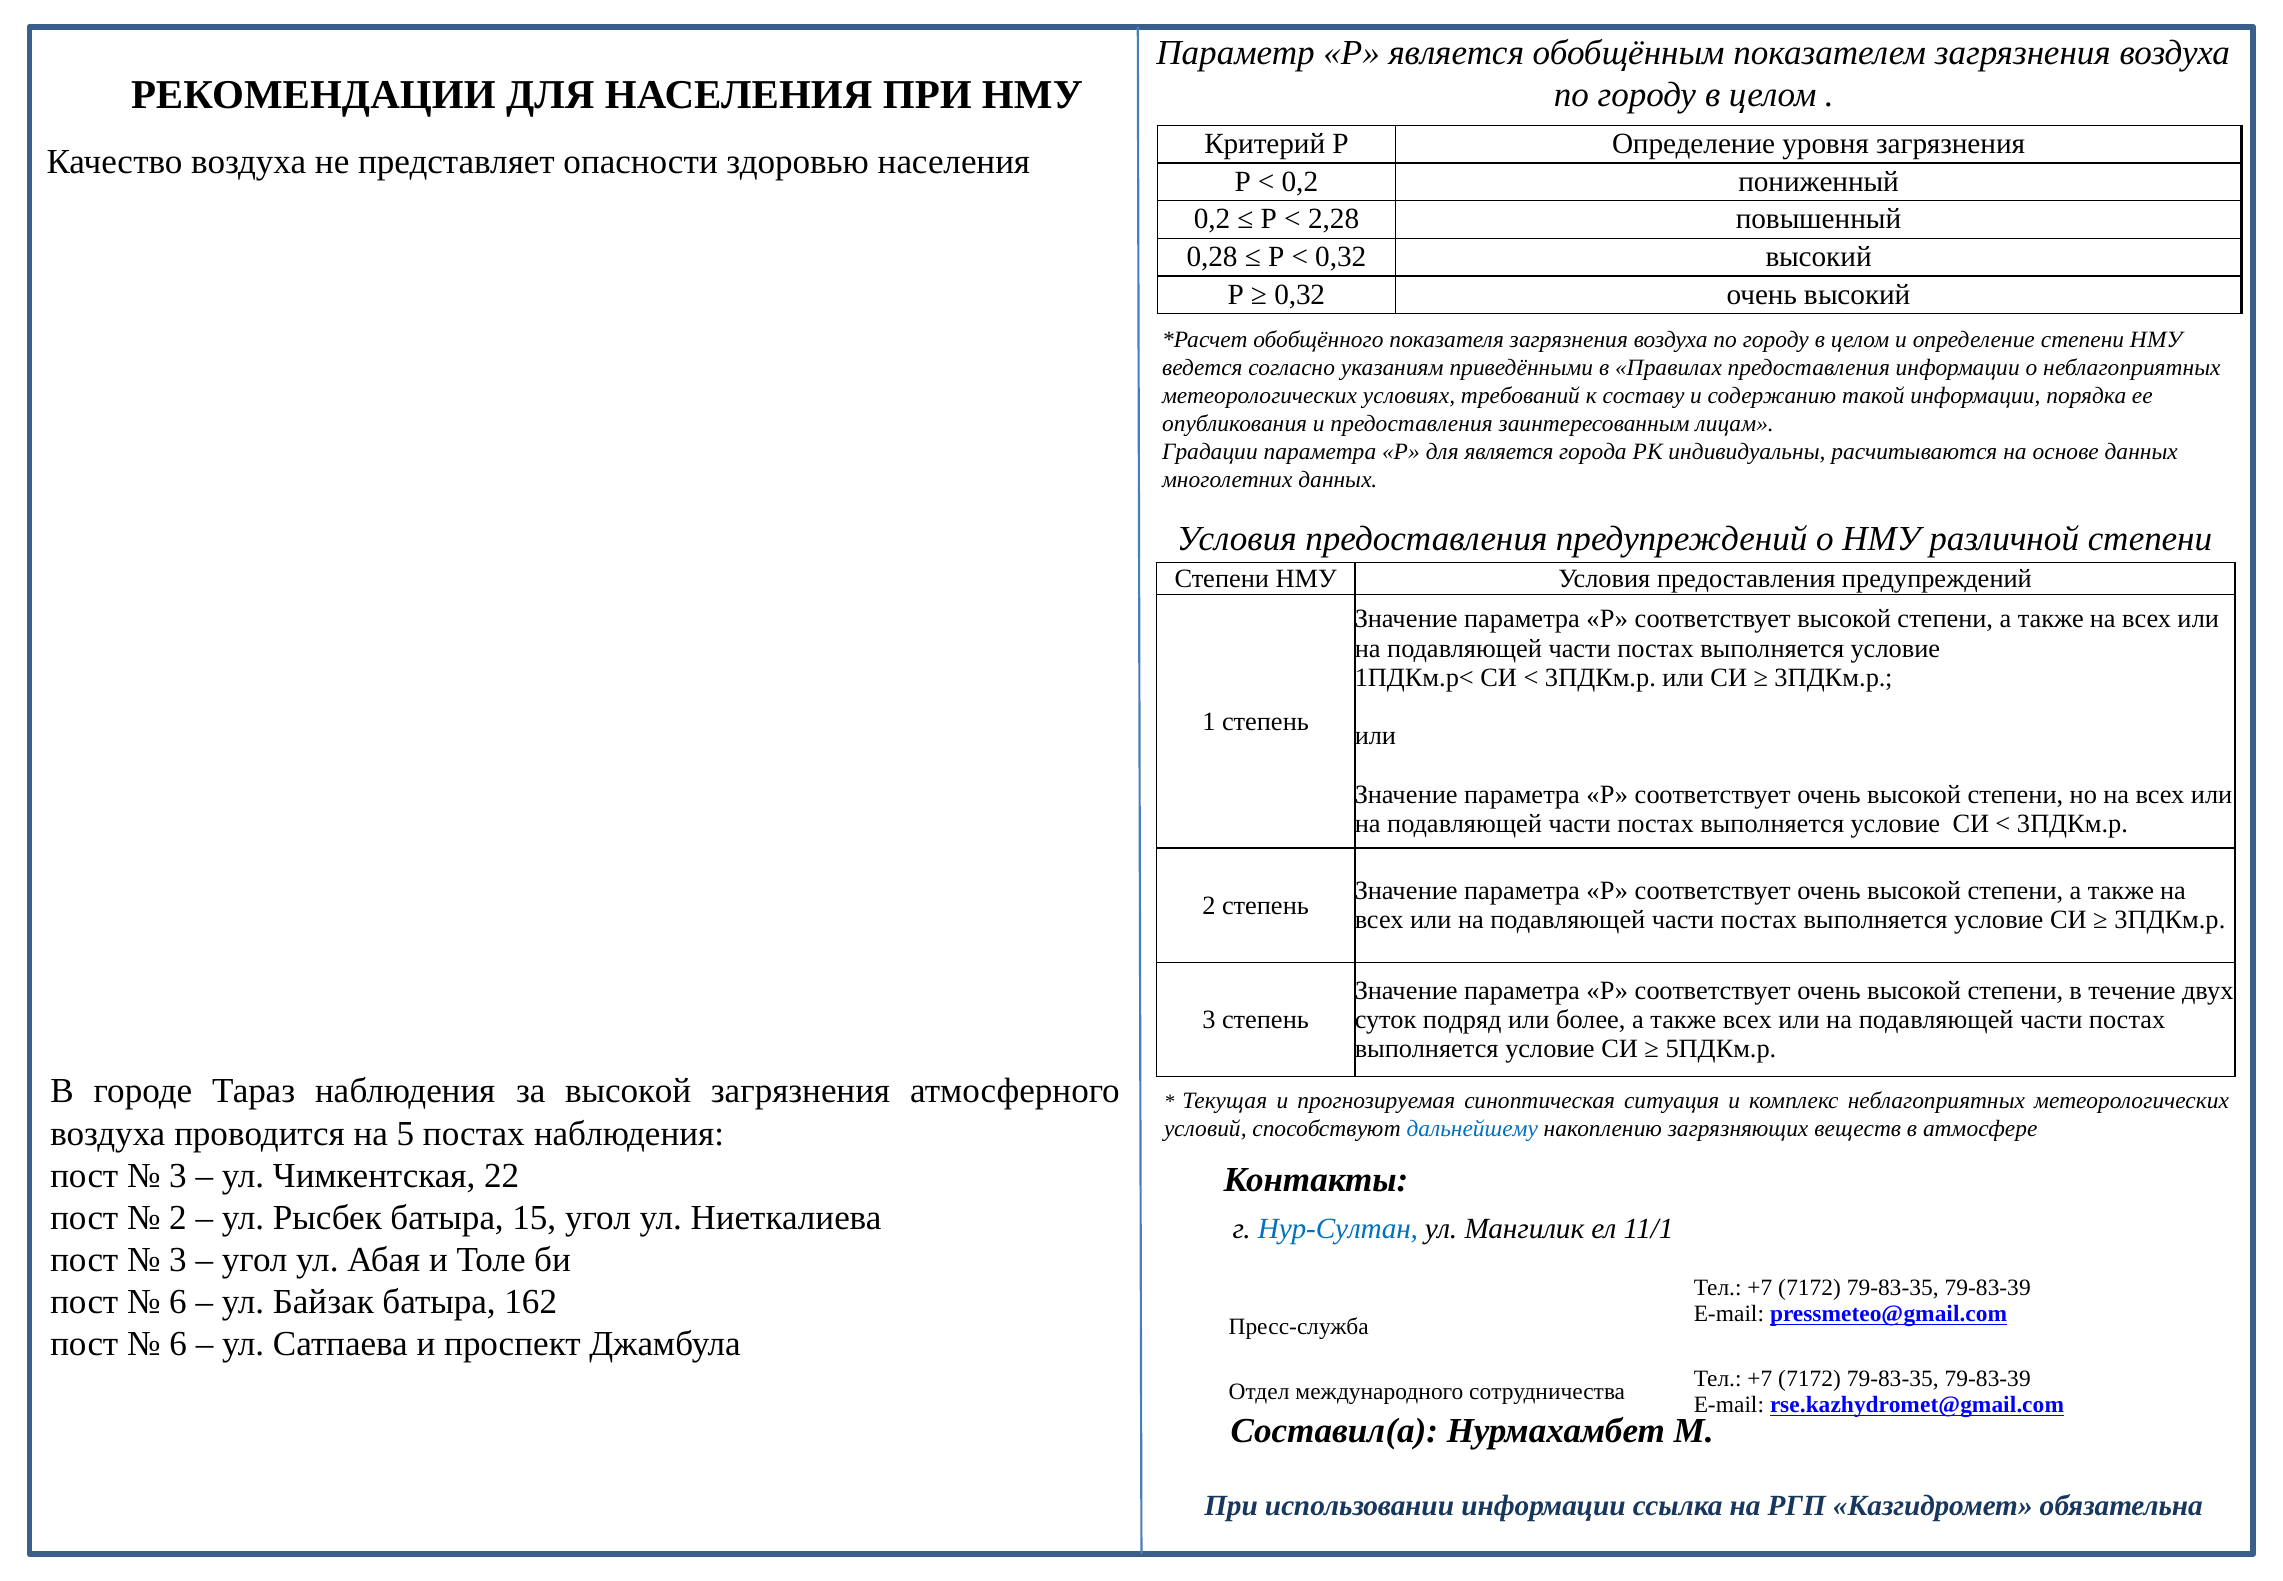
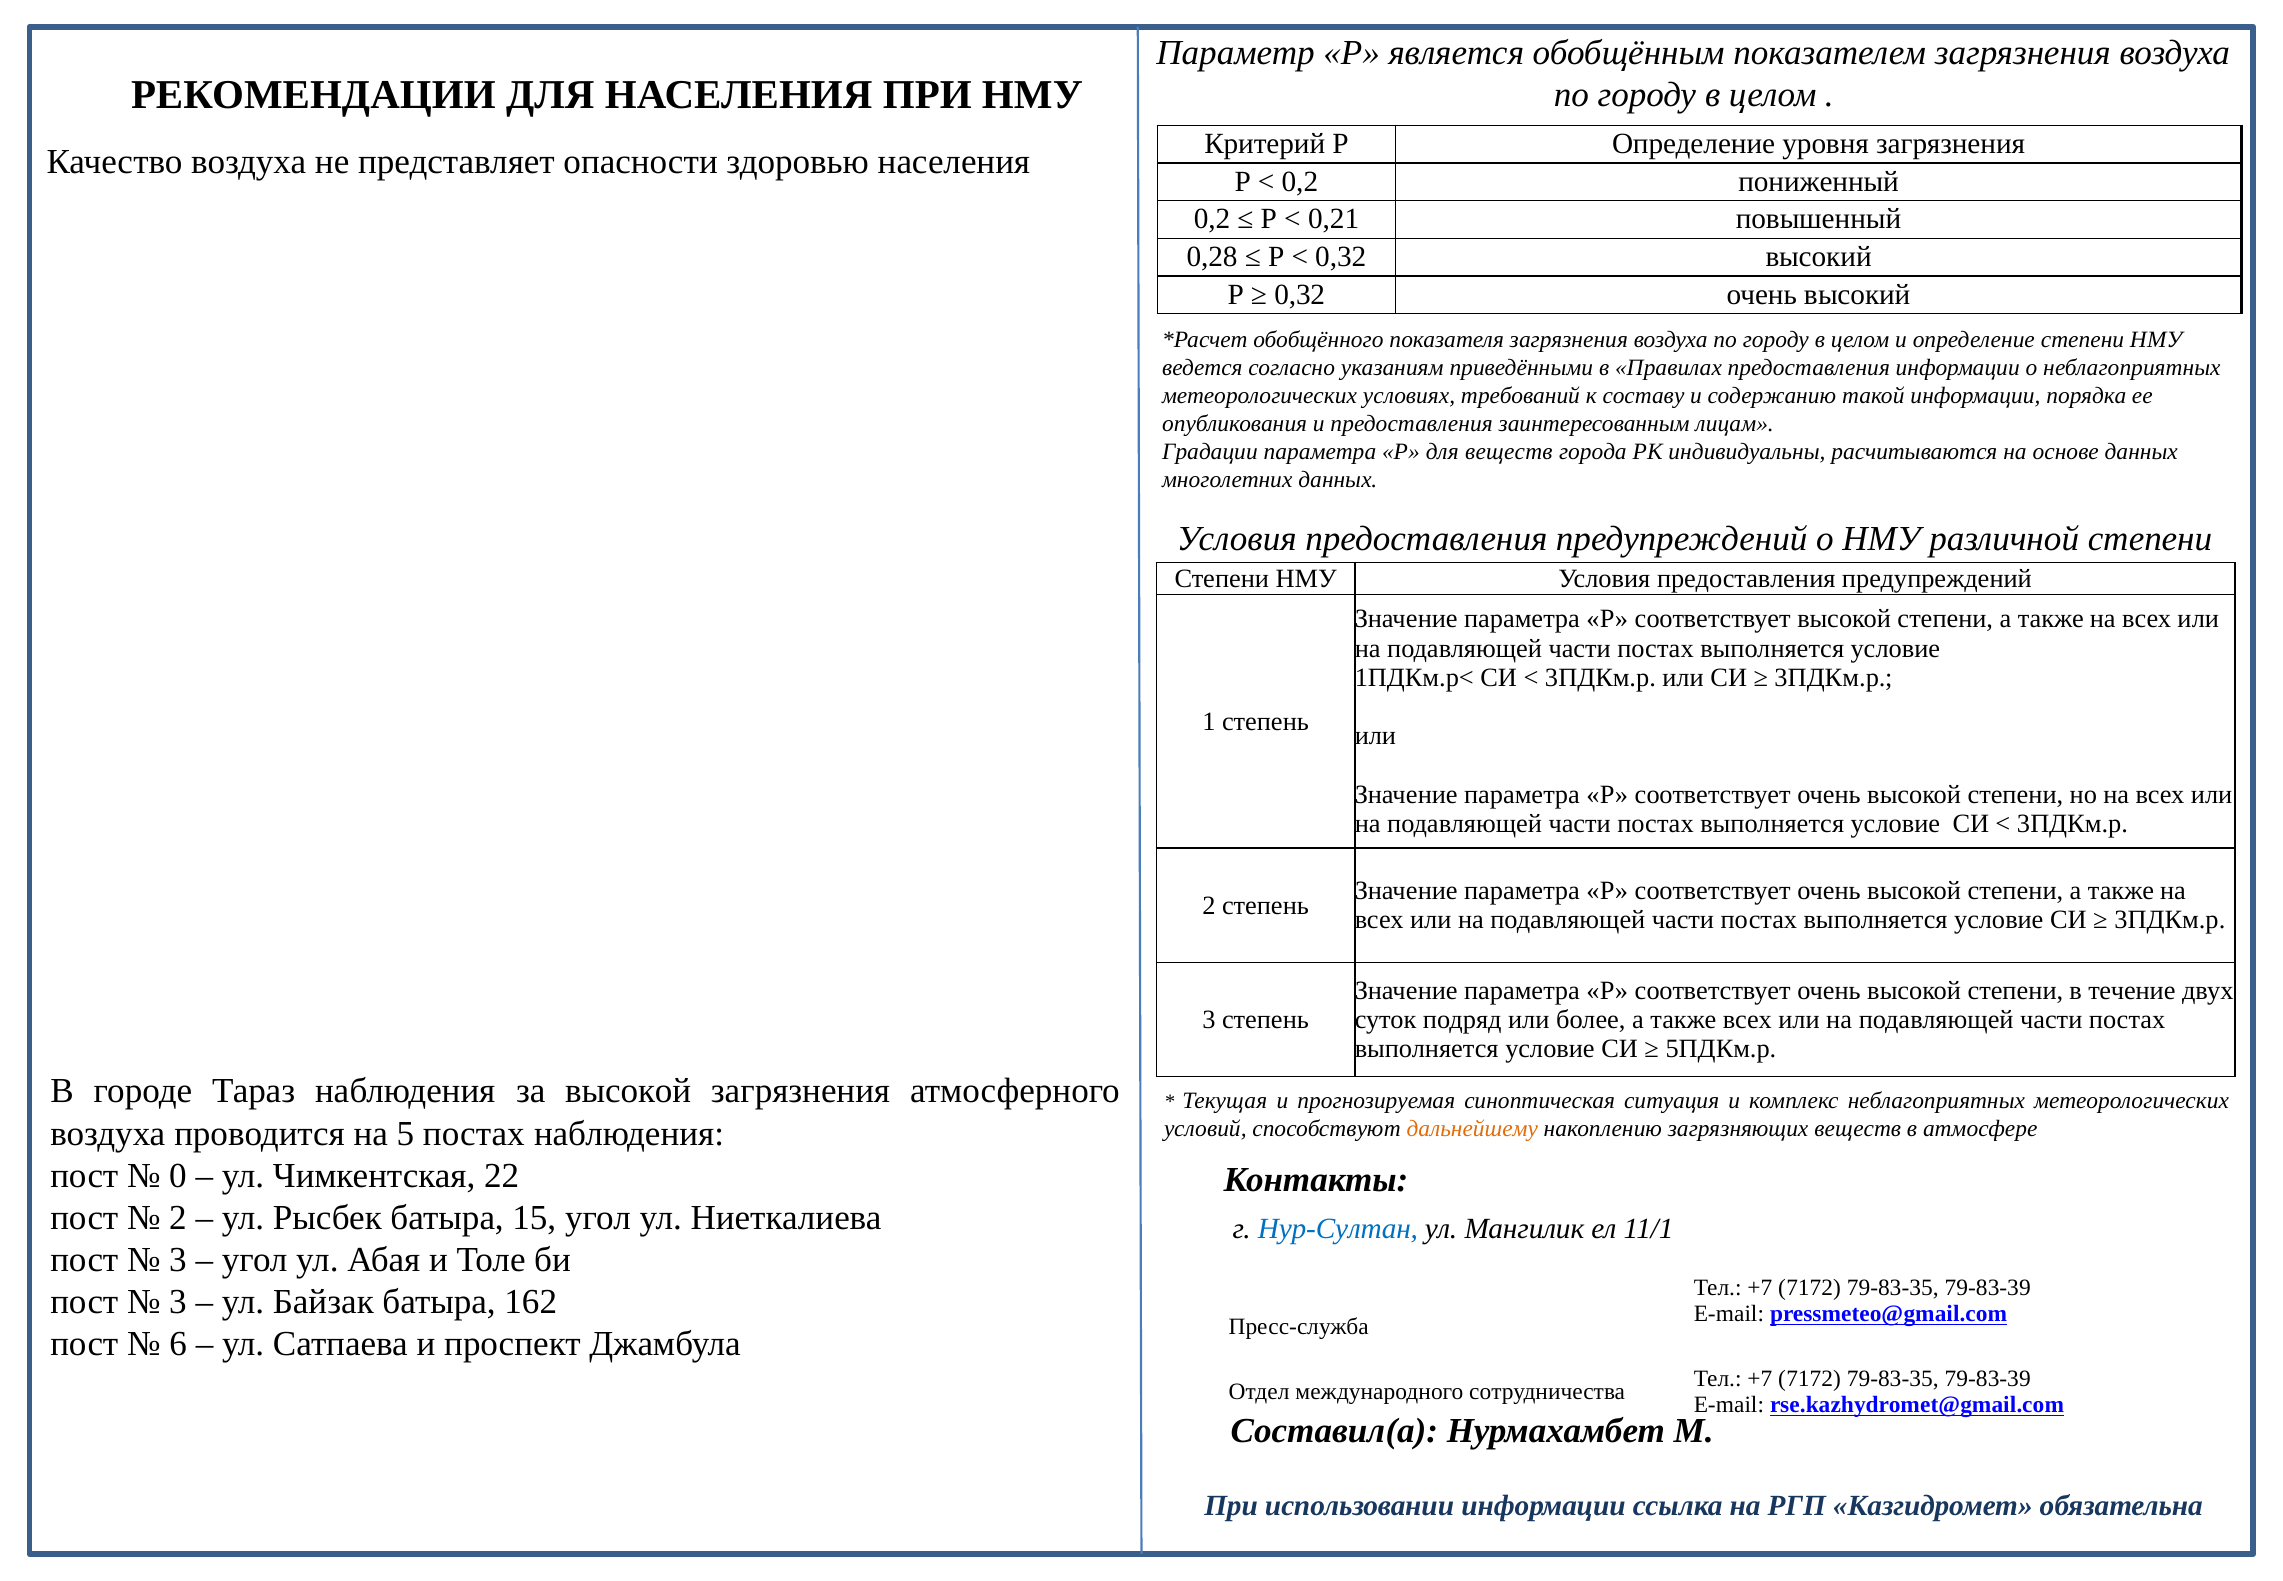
2,28: 2,28 -> 0,21
для является: является -> веществ
дальнейшему colour: blue -> orange
3 at (178, 1175): 3 -> 0
6 at (178, 1302): 6 -> 3
